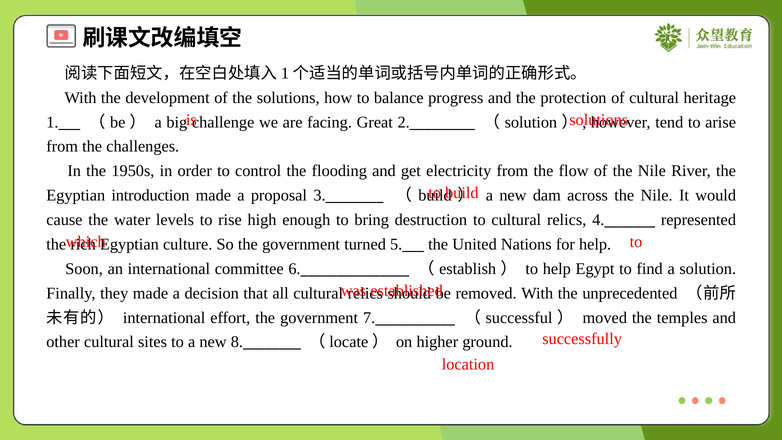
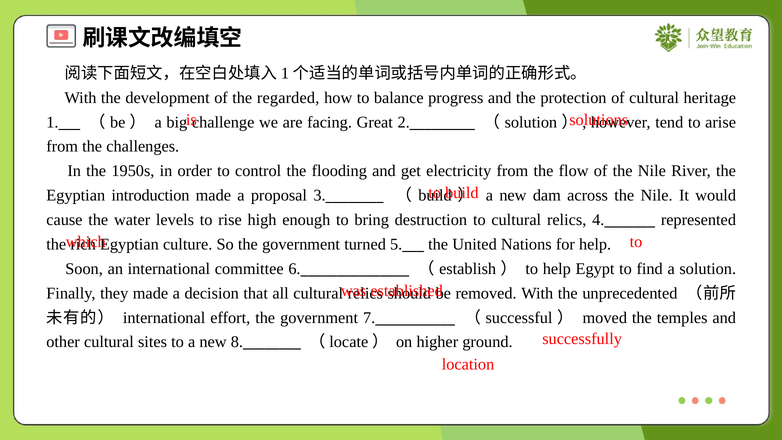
the solutions: solutions -> regarded
